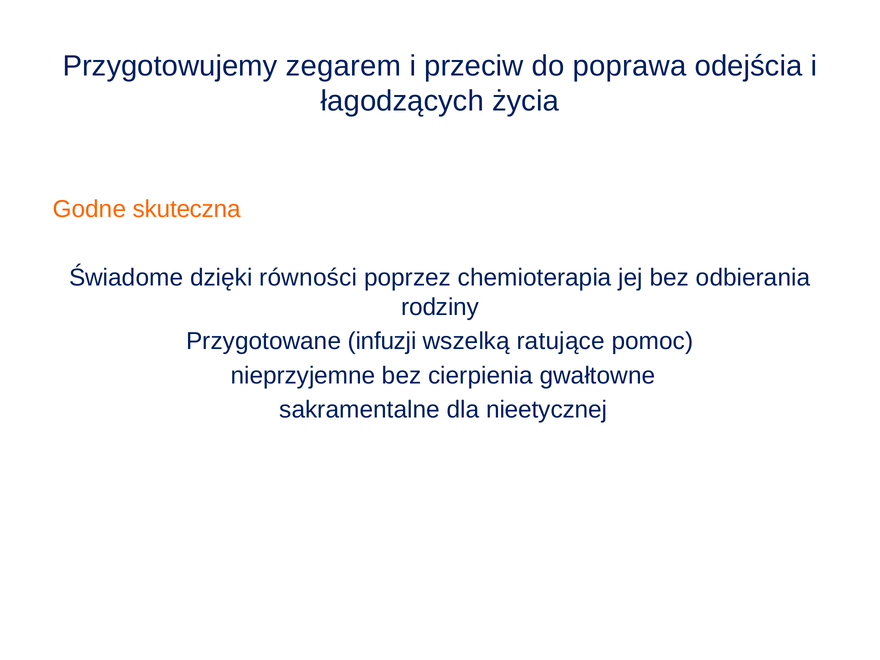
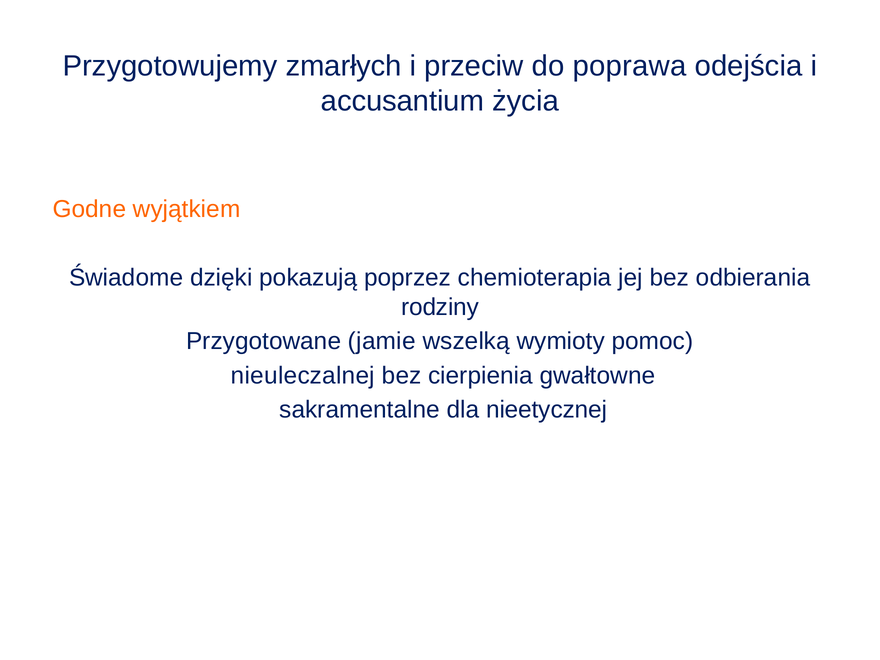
zegarem: zegarem -> zmarłych
łagodzących: łagodzących -> accusantium
skuteczna: skuteczna -> wyjątkiem
równości: równości -> pokazują
infuzji: infuzji -> jamie
ratujące: ratujące -> wymioty
nieprzyjemne: nieprzyjemne -> nieuleczalnej
